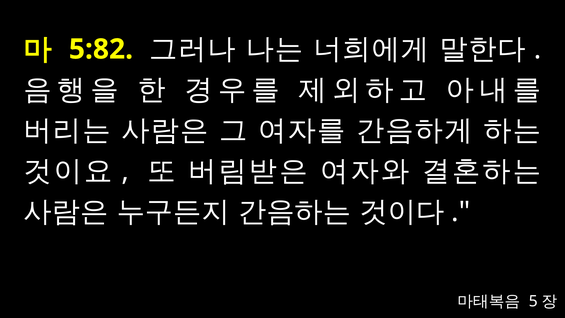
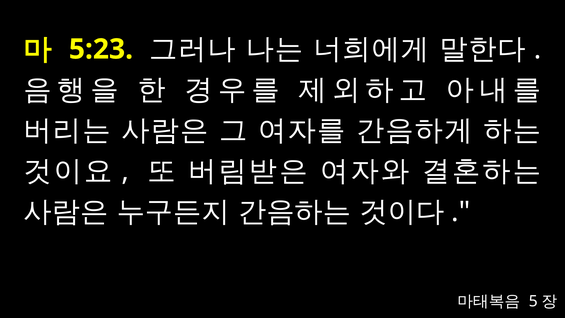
5:82: 5:82 -> 5:23
